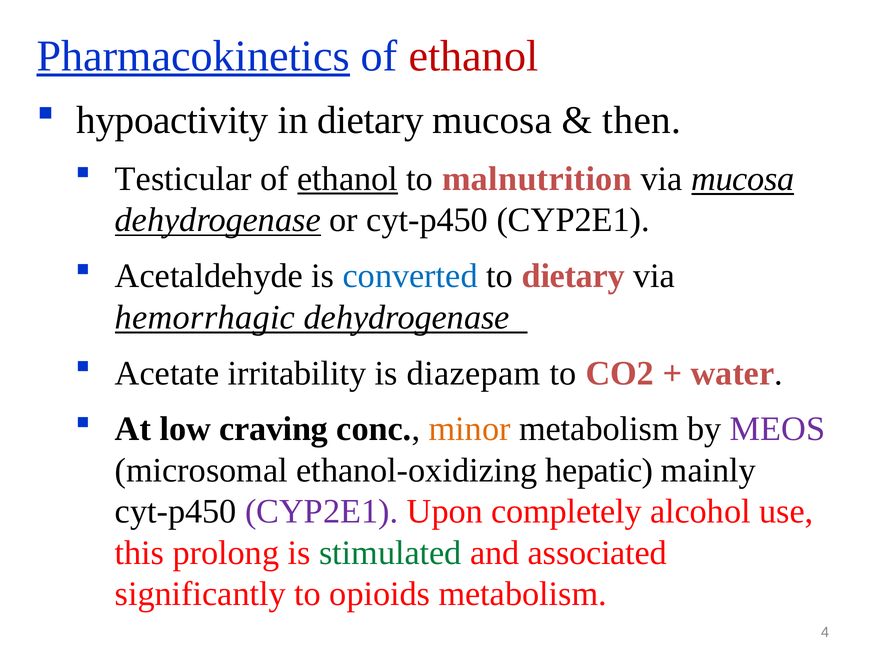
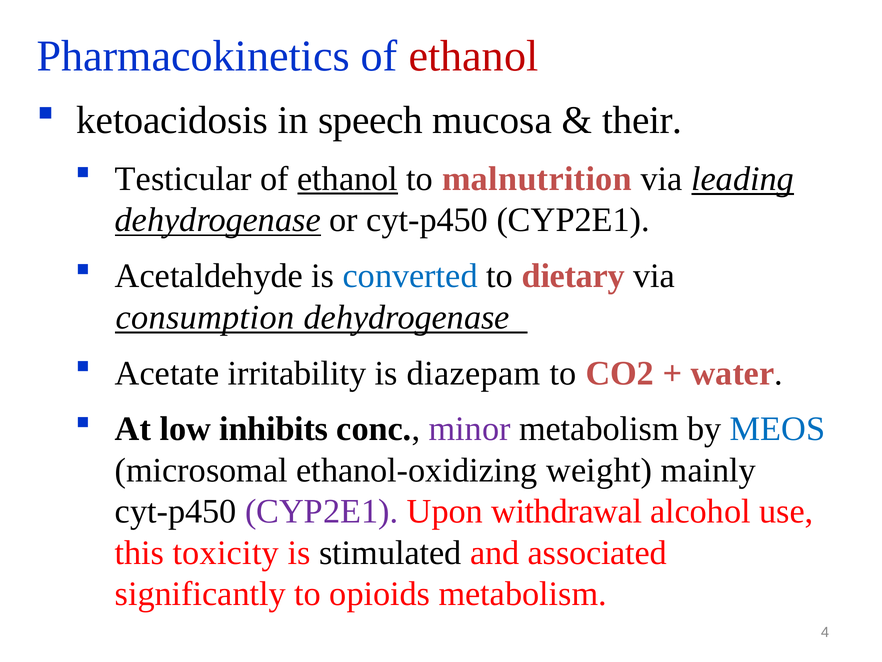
Pharmacokinetics underline: present -> none
hypoactivity: hypoactivity -> ketoacidosis
in dietary: dietary -> speech
then: then -> their
via mucosa: mucosa -> leading
hemorrhagic: hemorrhagic -> consumption
craving: craving -> inhibits
minor colour: orange -> purple
MEOS colour: purple -> blue
hepatic: hepatic -> weight
completely: completely -> withdrawal
prolong: prolong -> toxicity
stimulated colour: green -> black
